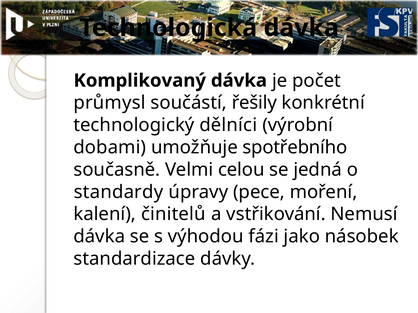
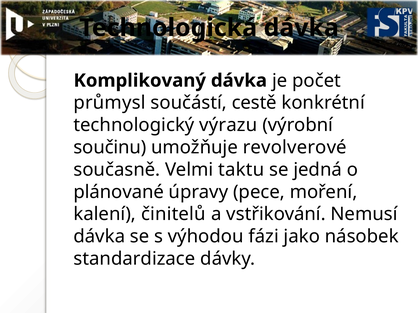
řešily: řešily -> cestě
dělníci: dělníci -> výrazu
dobami: dobami -> součinu
spotřebního: spotřebního -> revolverové
celou: celou -> taktu
standardy: standardy -> plánované
